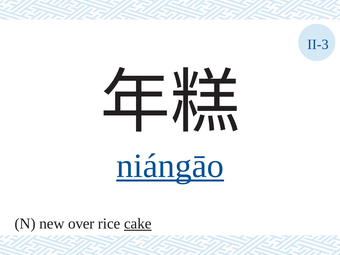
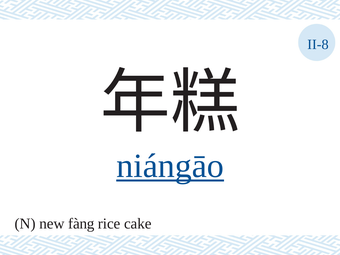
II-3: II-3 -> II-8
over: over -> fàng
cake underline: present -> none
